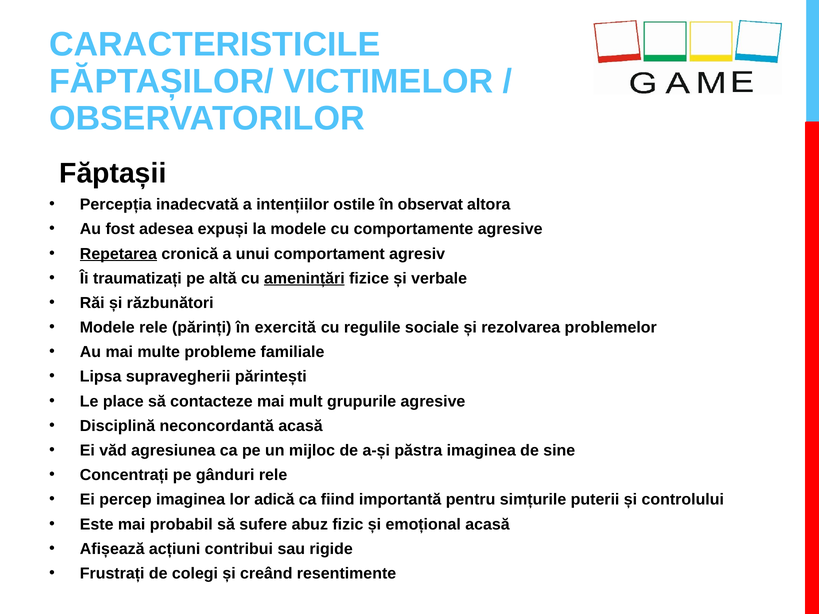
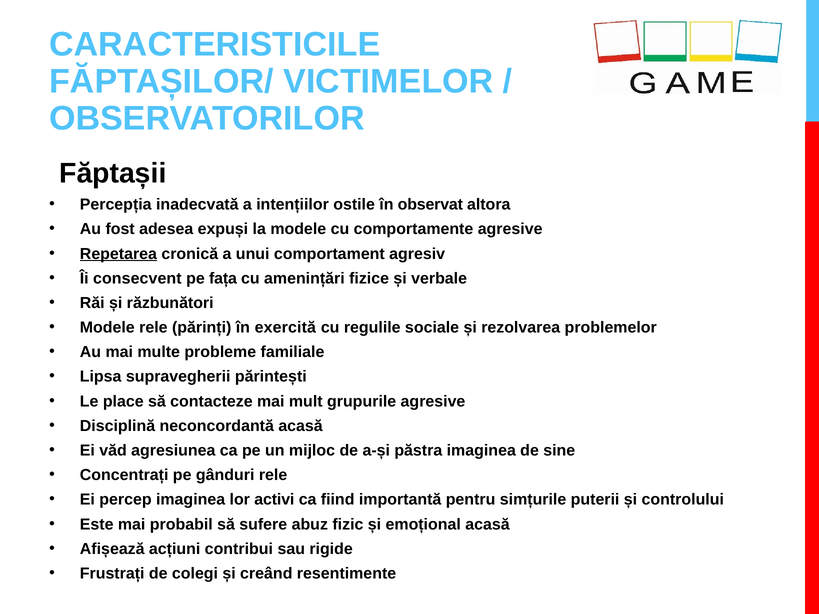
traumatizați: traumatizați -> consecvent
altă: altă -> fața
amenințări underline: present -> none
adică: adică -> activi
